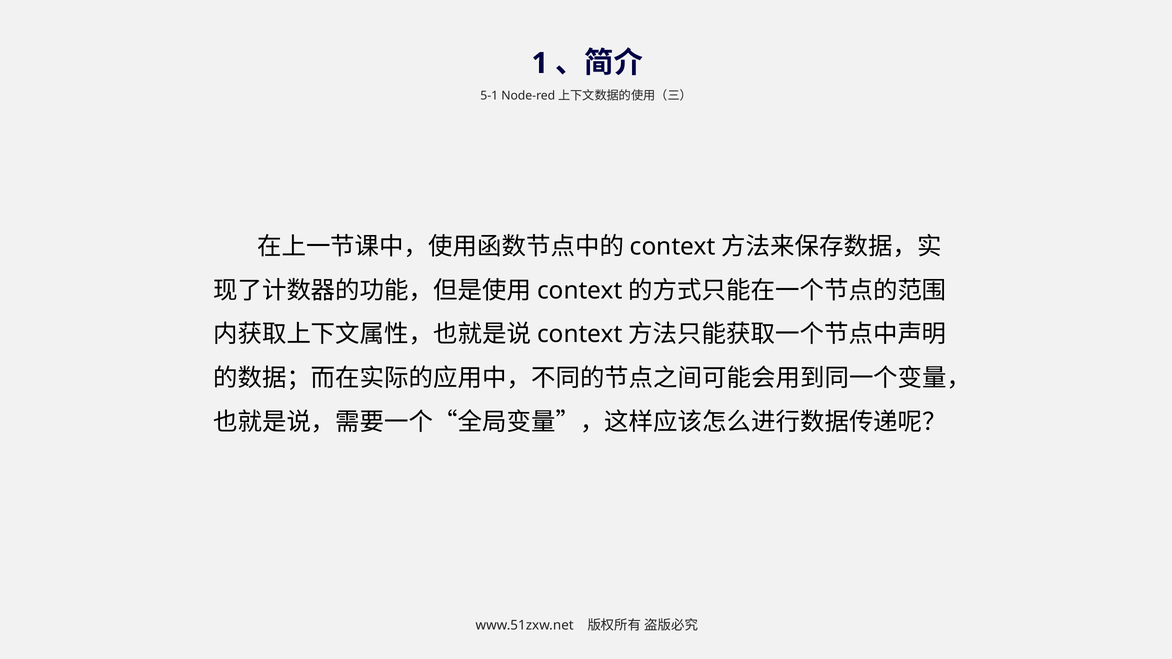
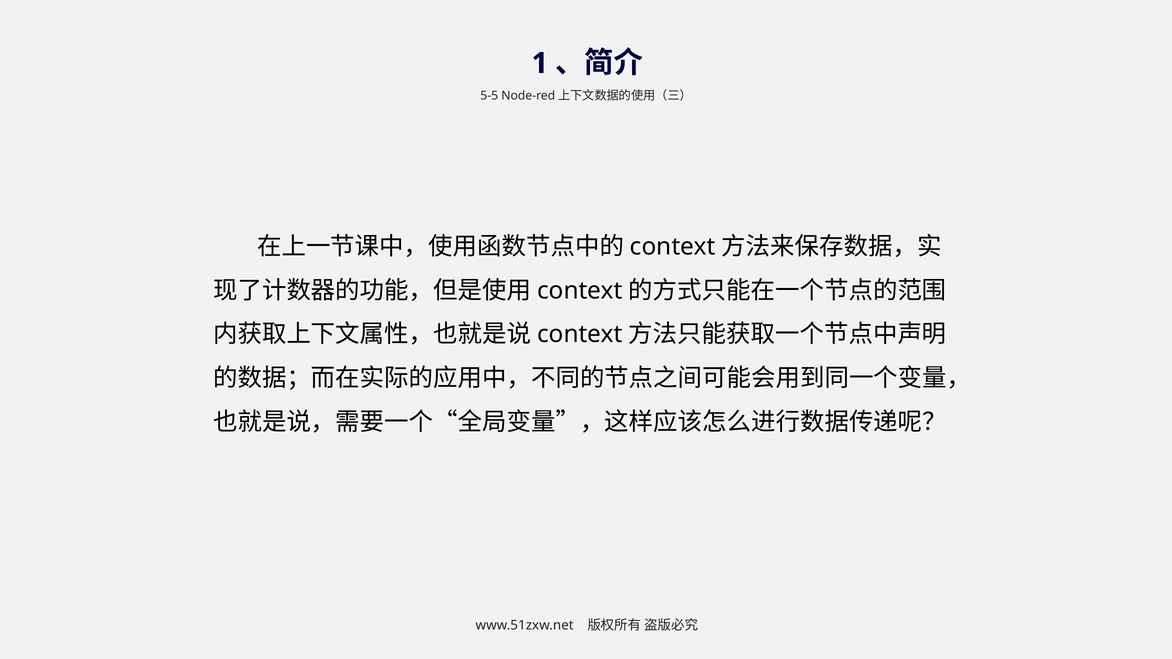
5-1: 5-1 -> 5-5
